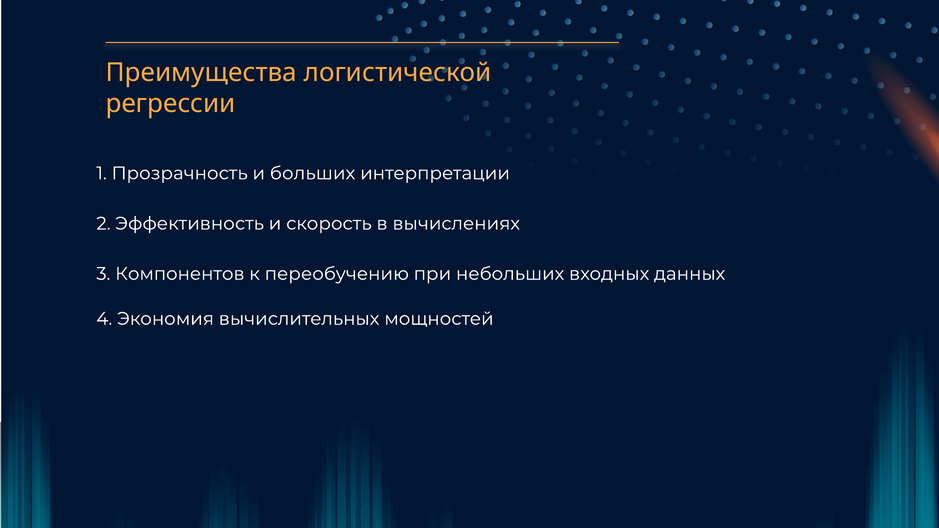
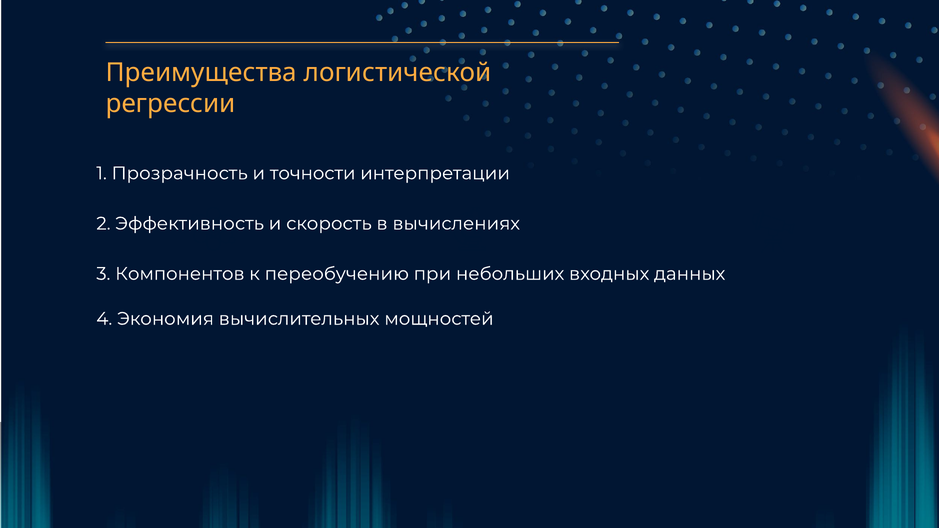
больших: больших -> точности
